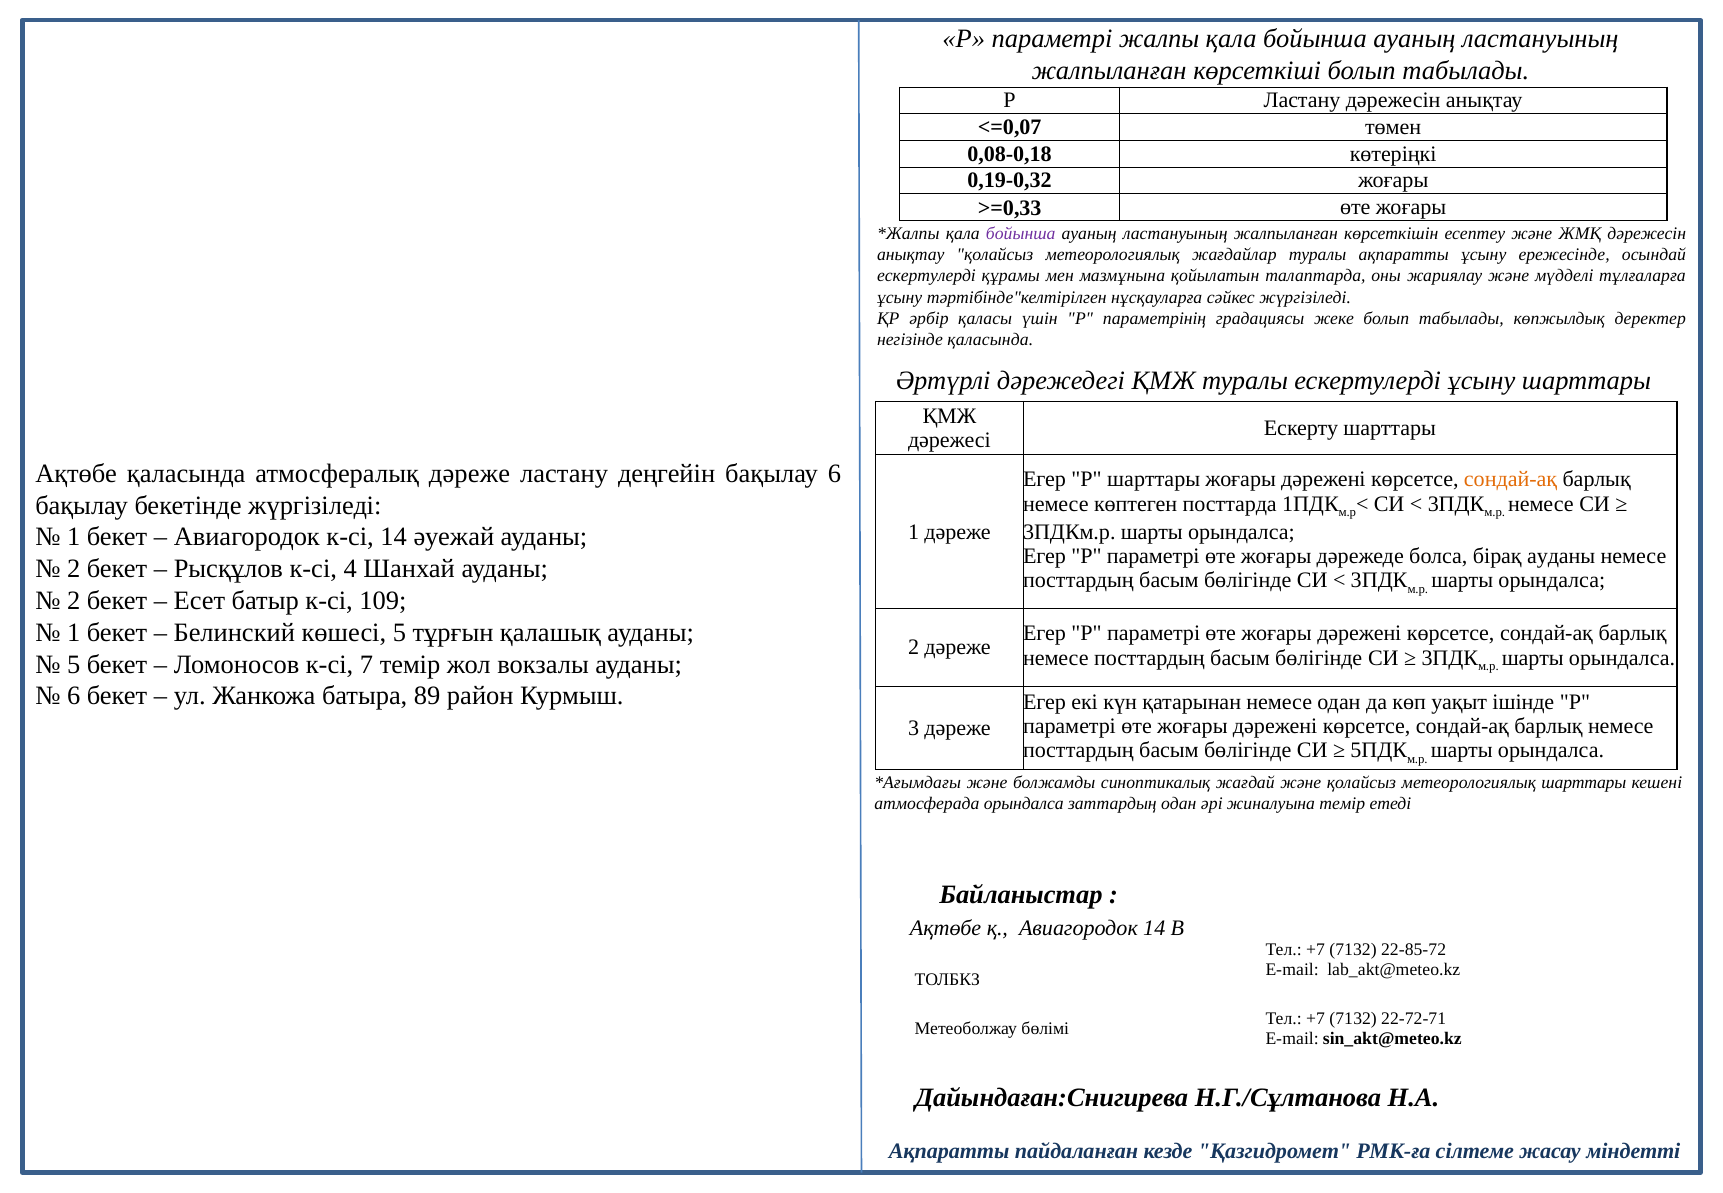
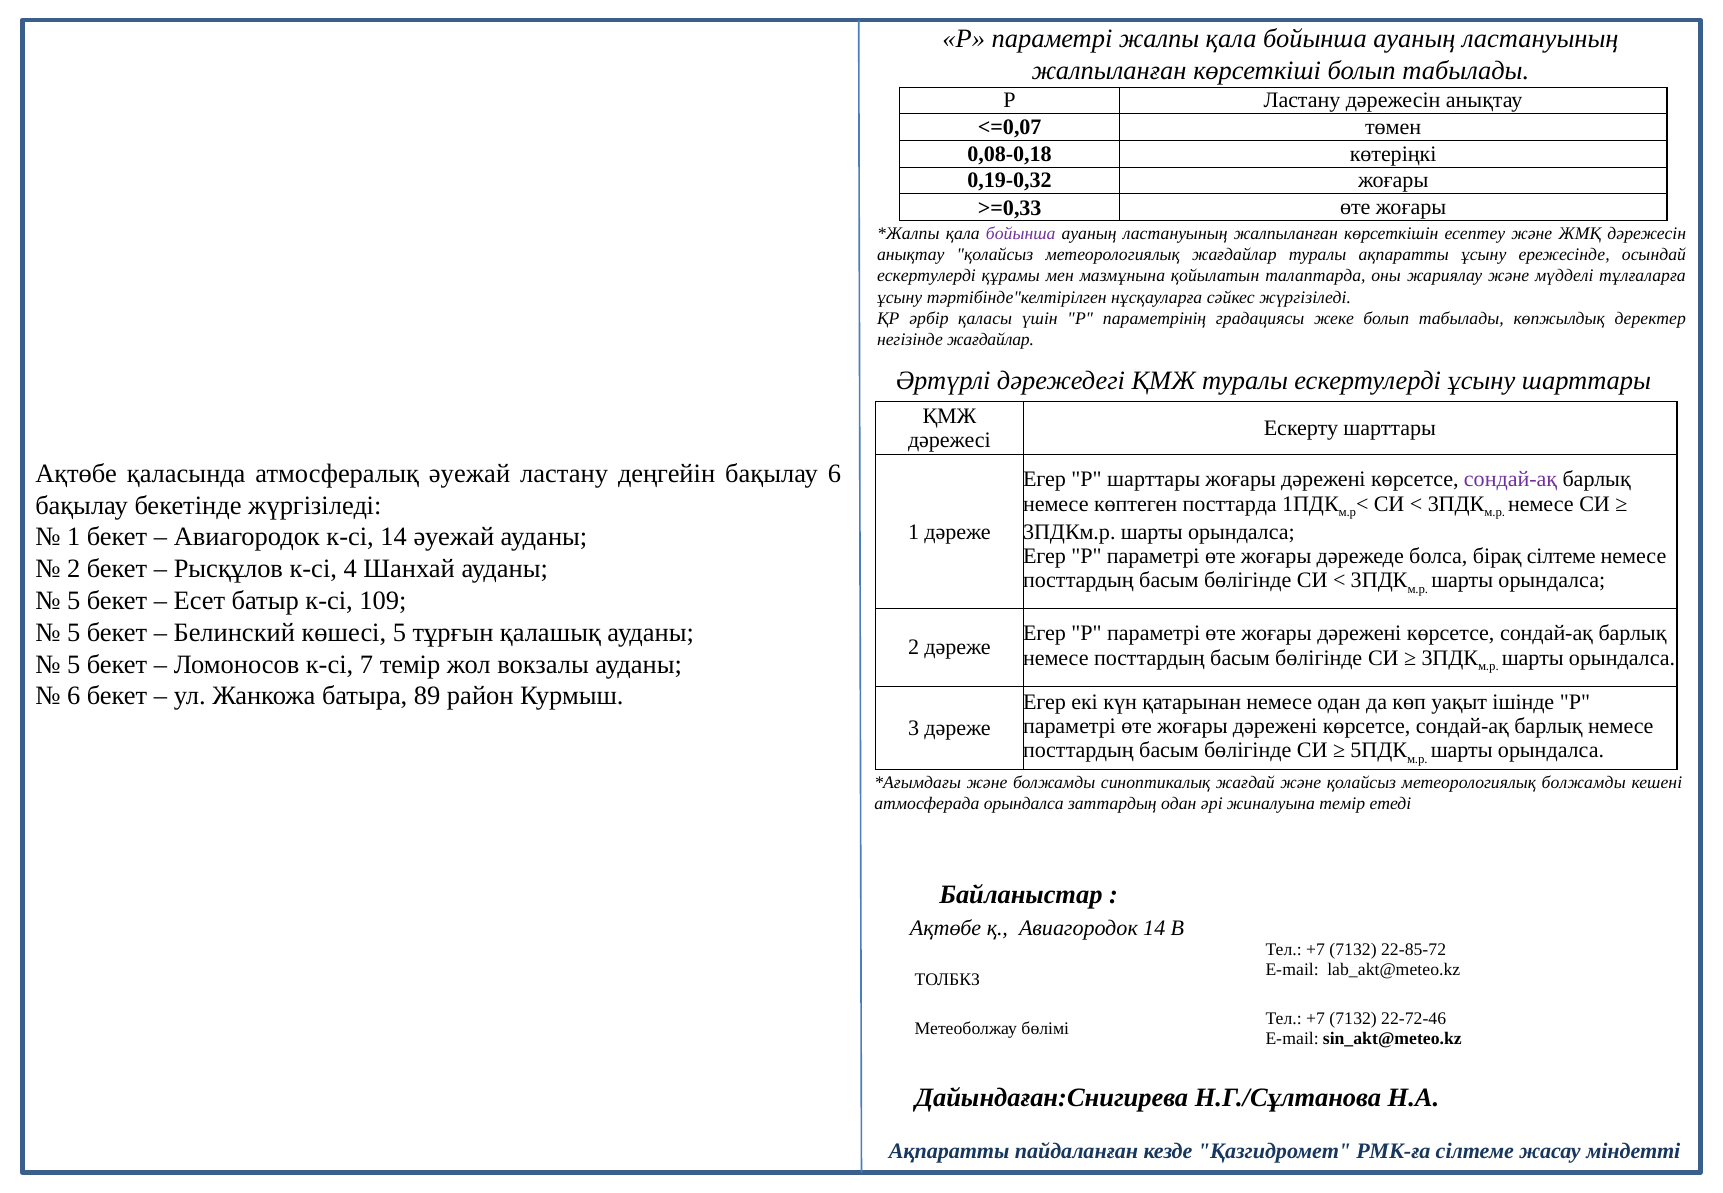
негізінде қаласында: қаласында -> жағдайлар
атмосфералық дәреже: дәреже -> әуежай
сондай-ақ at (1511, 479) colour: orange -> purple
бірақ ауданы: ауданы -> сілтеме
2 at (74, 601): 2 -> 5
1 at (74, 633): 1 -> 5
метеорологиялық шарттары: шарттары -> болжамды
22-72-71: 22-72-71 -> 22-72-46
